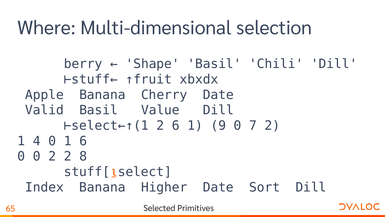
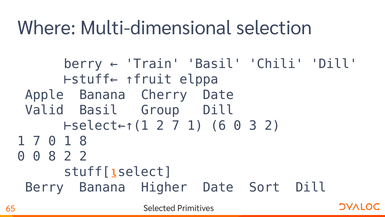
Shape: Shape -> Train
xbxdx: xbxdx -> elppa
Value: Value -> Group
2 6: 6 -> 7
9: 9 -> 6
7: 7 -> 3
1 4: 4 -> 7
1 6: 6 -> 8
0 2: 2 -> 8
2 8: 8 -> 2
Index at (44, 187): Index -> Berry
